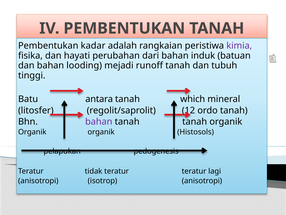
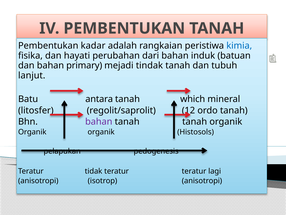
kimia colour: purple -> blue
looding: looding -> primary
runoff: runoff -> tindak
tinggi: tinggi -> lanjut
